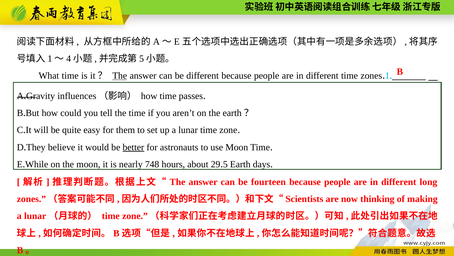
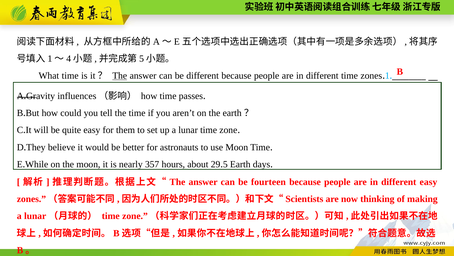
better underline: present -> none
748: 748 -> 357
different long: long -> easy
